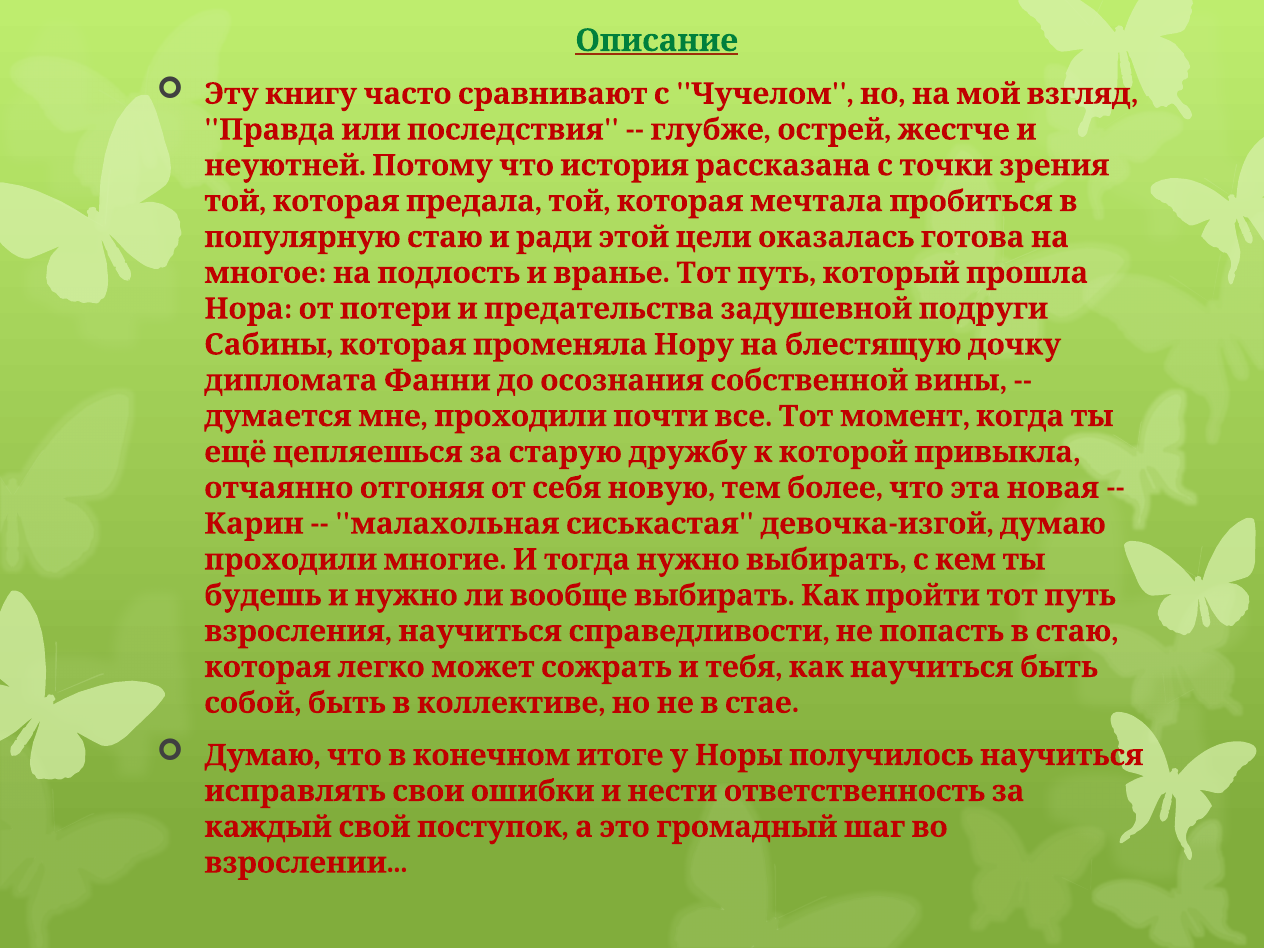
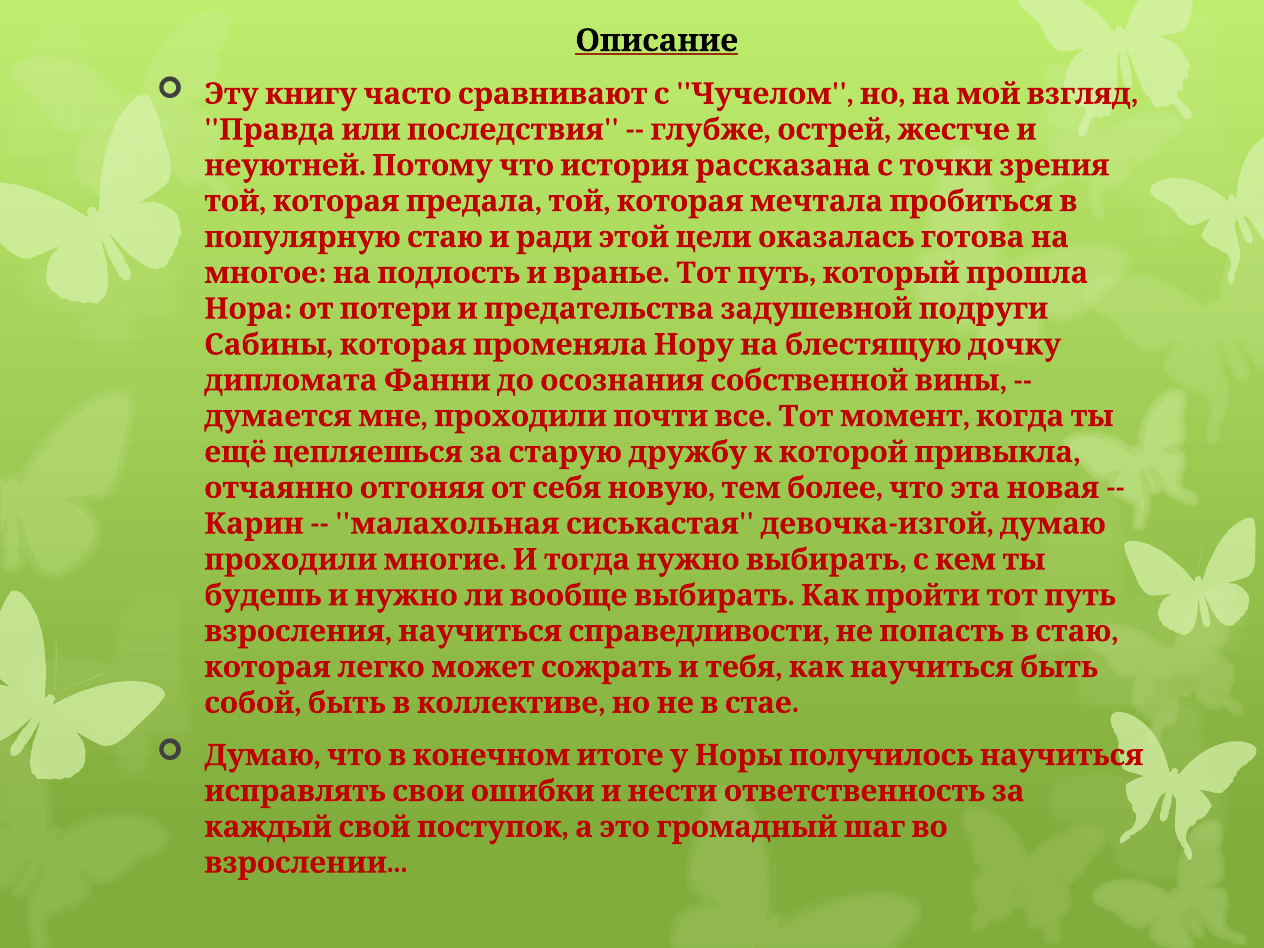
Описание colour: green -> black
